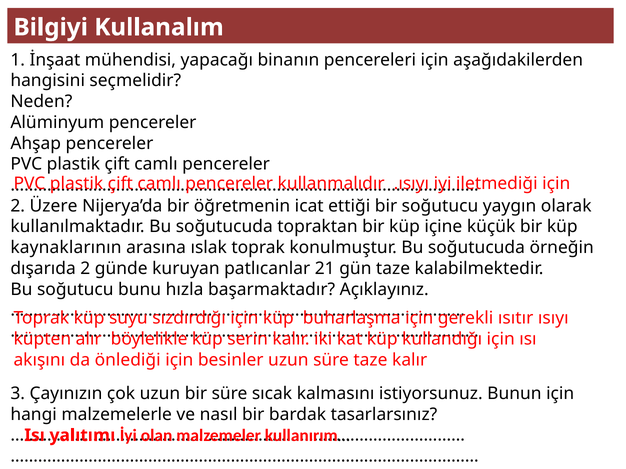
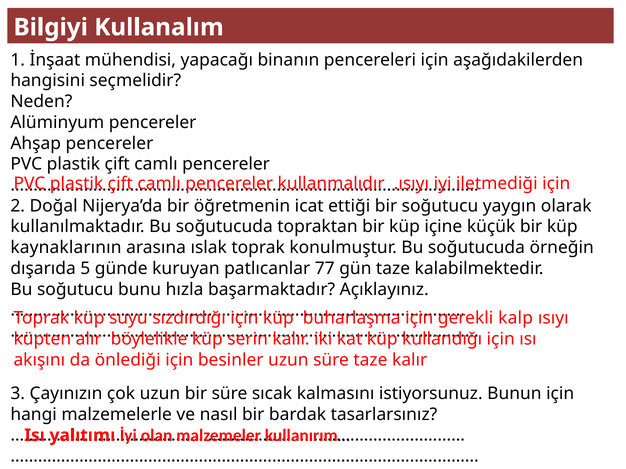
Üzere: Üzere -> Doğal
dışarıda 2: 2 -> 5
21: 21 -> 77
ısıtır: ısıtır -> kalp
